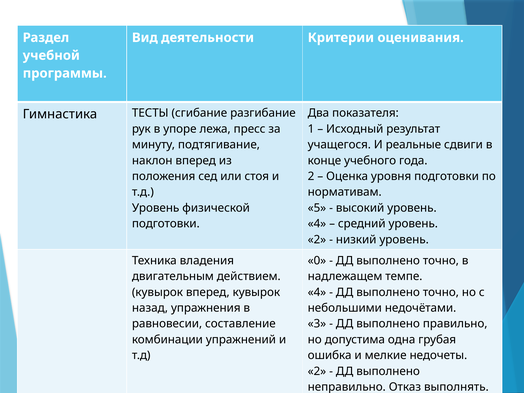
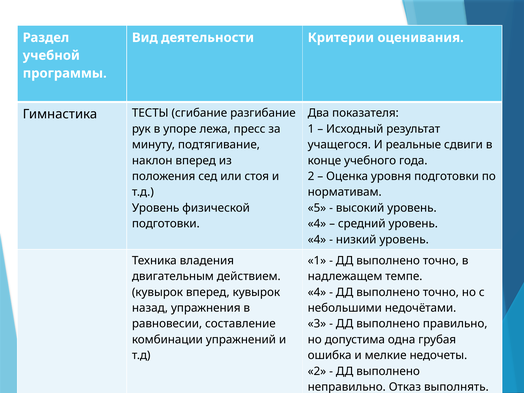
2 at (317, 240): 2 -> 4
0 at (317, 261): 0 -> 1
